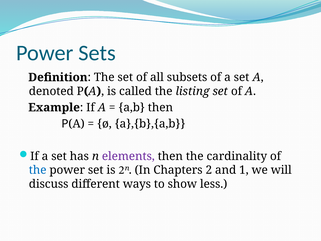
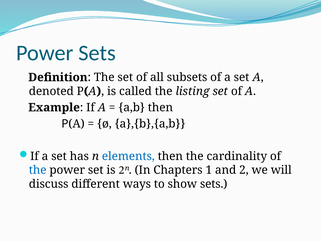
elements colour: purple -> blue
Chapters 2: 2 -> 1
and 1: 1 -> 2
show less: less -> sets
